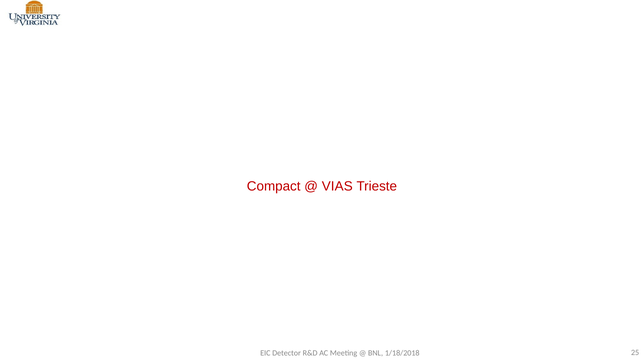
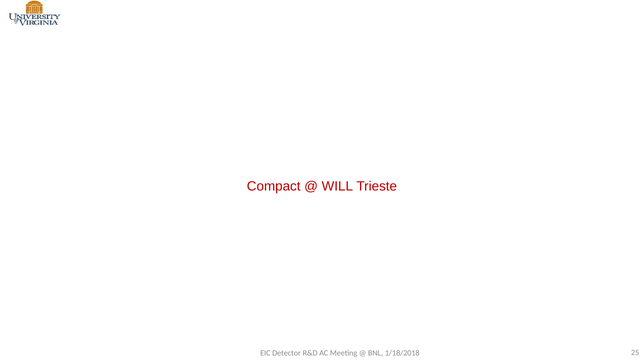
VIAS: VIAS -> WILL
